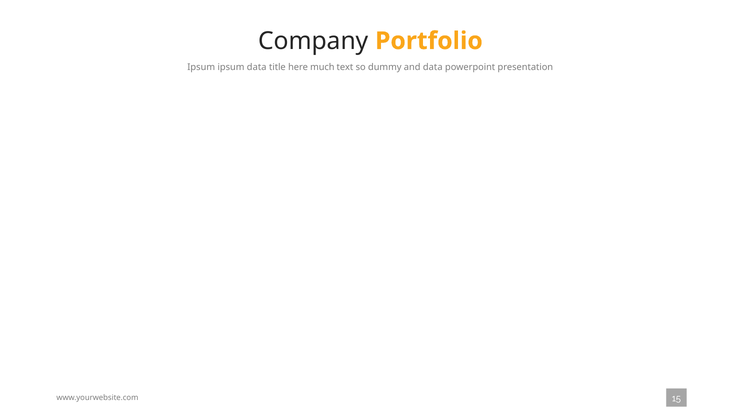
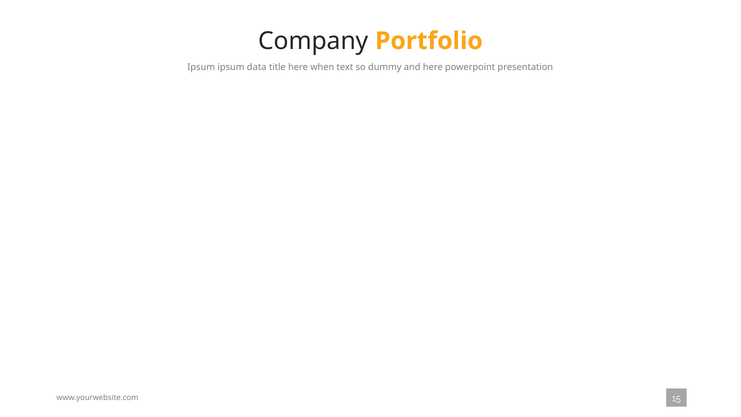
much: much -> when
and data: data -> here
